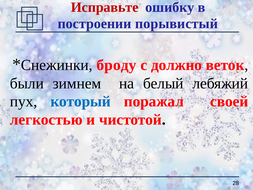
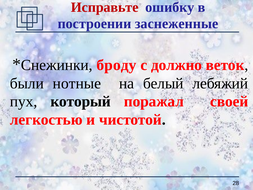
порывистый: порывистый -> заснеженные
зимнем: зимнем -> нотные
который colour: blue -> black
